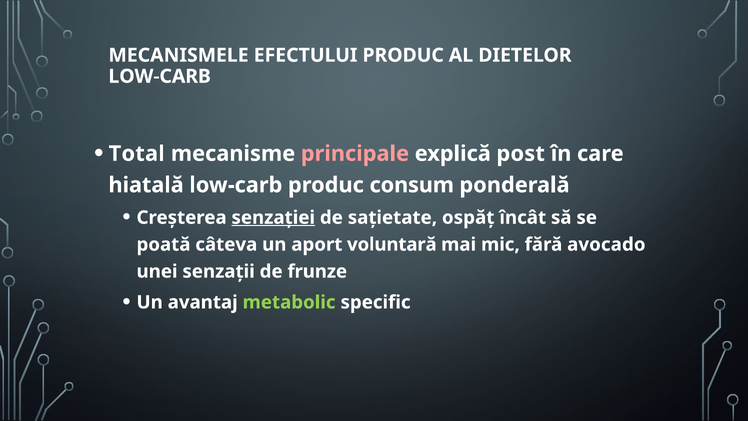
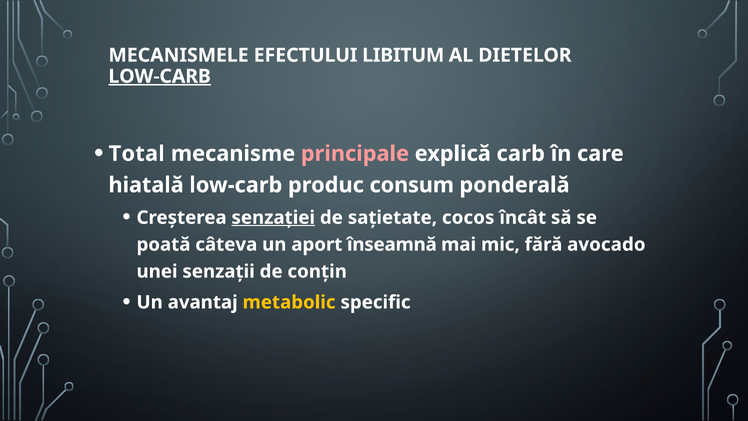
EFECTULUI PRODUC: PRODUC -> LIBITUM
LOW-CARB at (160, 76) underline: none -> present
post: post -> carb
ospăț: ospăț -> cocos
voluntară: voluntară -> înseamnă
frunze: frunze -> conțin
metabolic colour: light green -> yellow
